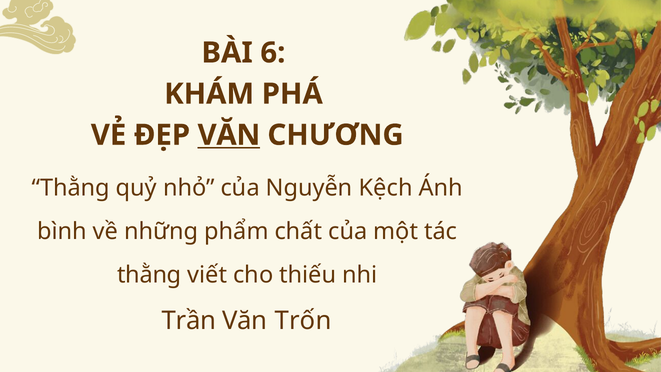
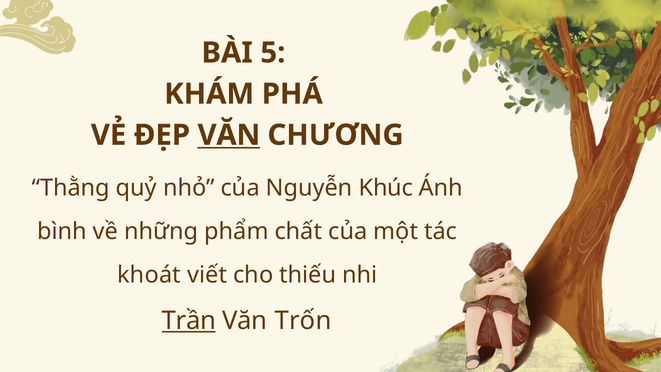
6: 6 -> 5
Kệch: Kệch -> Khúc
thằng at (149, 275): thằng -> khoát
Trần underline: none -> present
